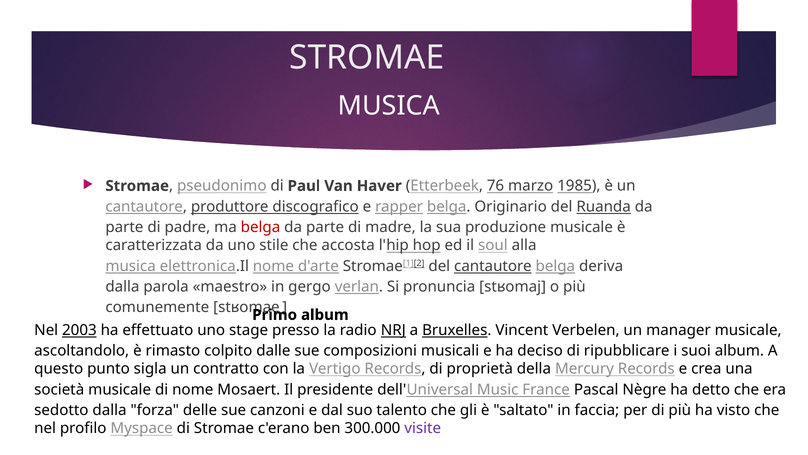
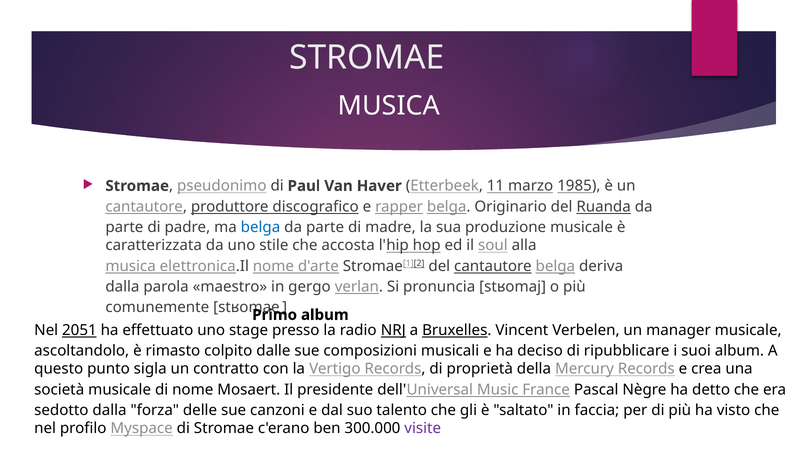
76: 76 -> 11
belga at (261, 227) colour: red -> blue
2003: 2003 -> 2051
